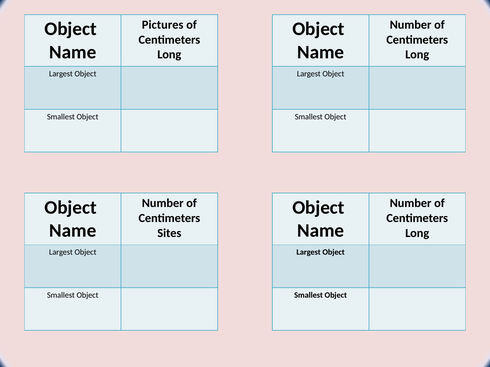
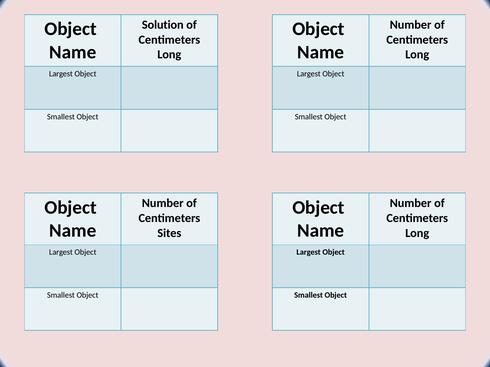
Pictures: Pictures -> Solution
